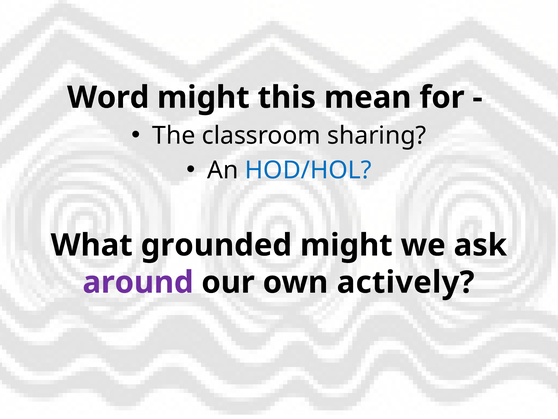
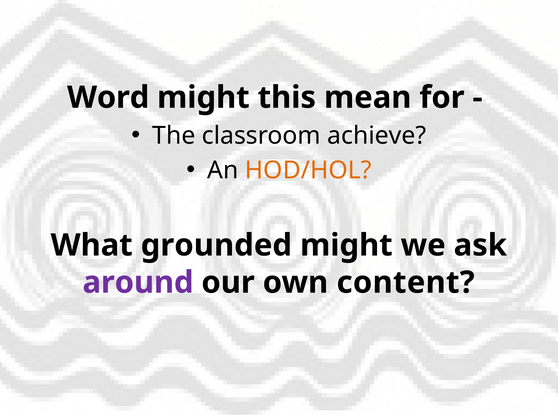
sharing: sharing -> achieve
HOD/HOL colour: blue -> orange
actively: actively -> content
